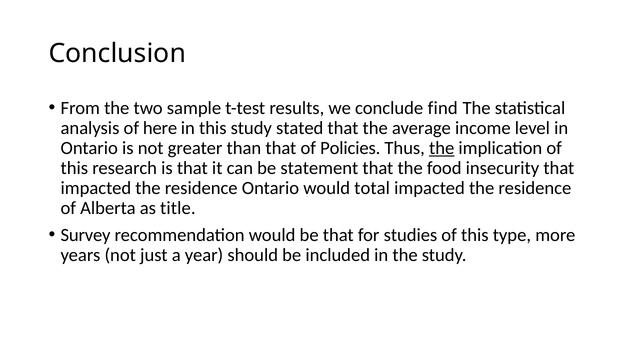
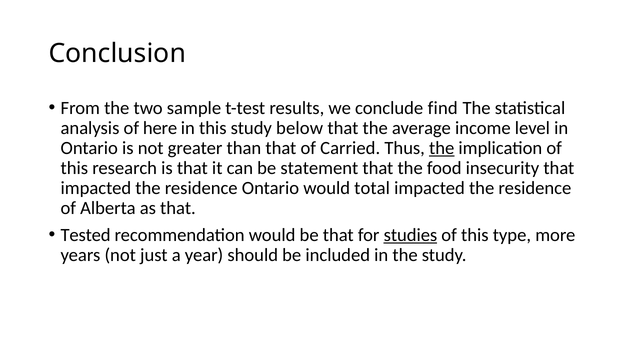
stated: stated -> below
Policies: Policies -> Carried
as title: title -> that
Survey: Survey -> Tested
studies underline: none -> present
